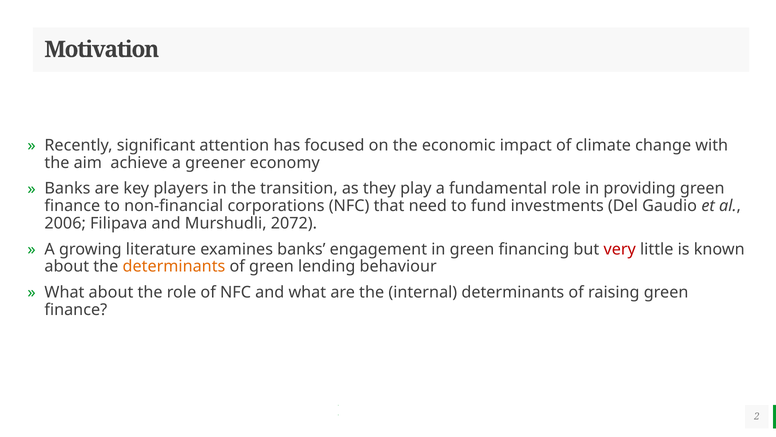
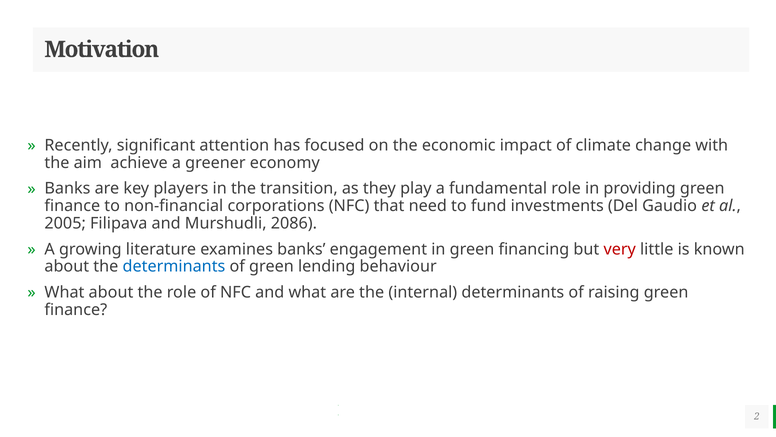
2006: 2006 -> 2005
2072: 2072 -> 2086
determinants at (174, 266) colour: orange -> blue
